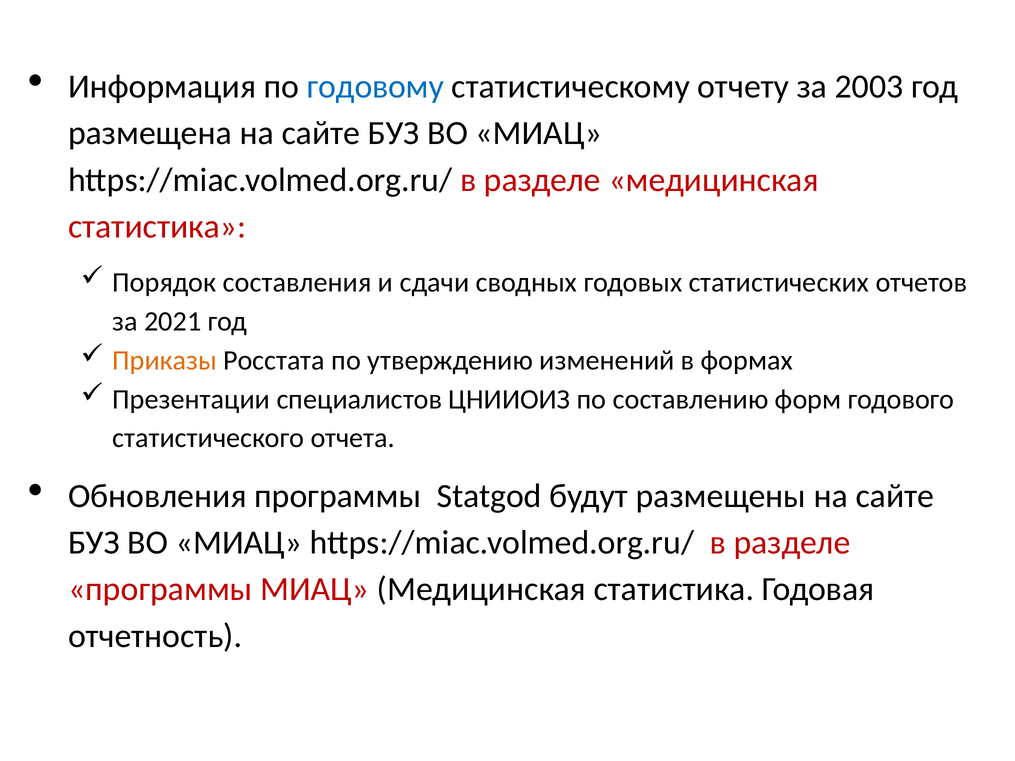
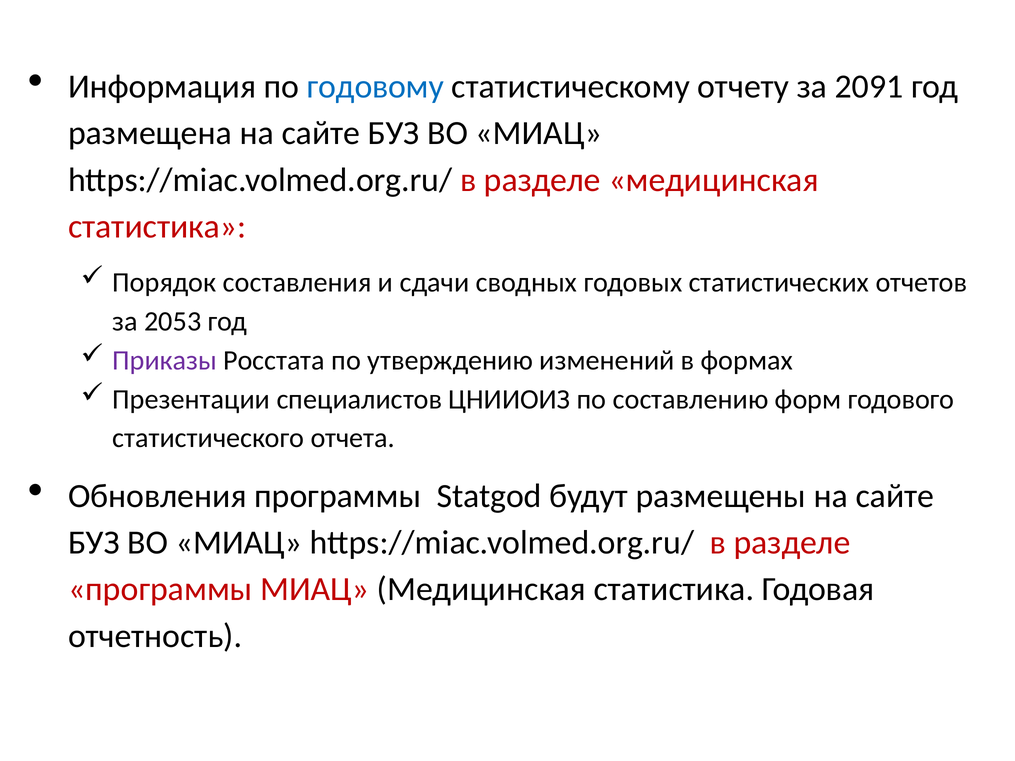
2003: 2003 -> 2091
2021: 2021 -> 2053
Приказы colour: orange -> purple
